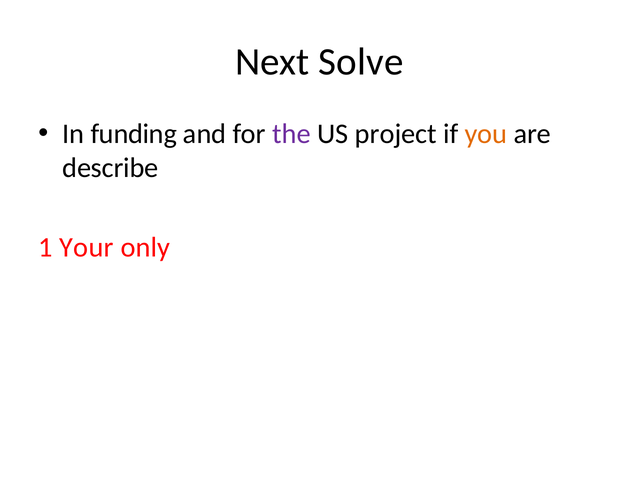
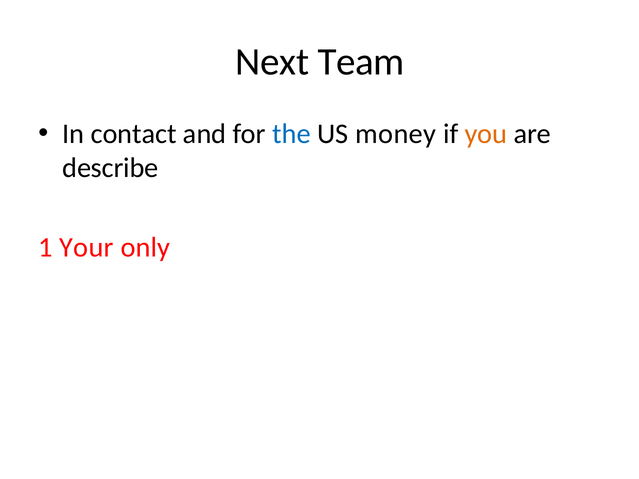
Solve: Solve -> Team
funding: funding -> contact
the colour: purple -> blue
project: project -> money
